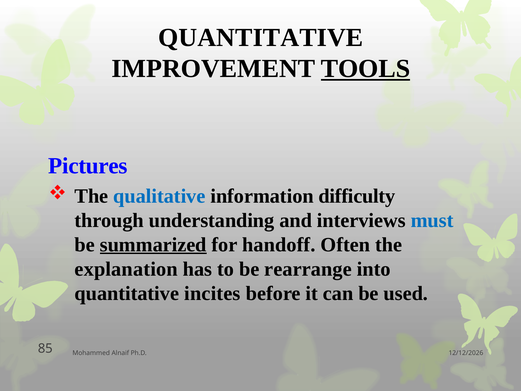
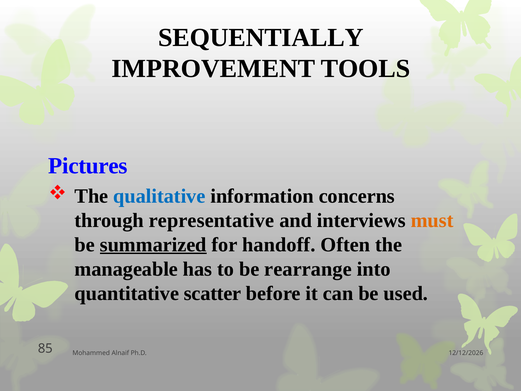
QUANTITATIVE at (261, 37): QUANTITATIVE -> SEQUENTIALLY
TOOLS underline: present -> none
difficulty: difficulty -> concerns
understanding: understanding -> representative
must colour: blue -> orange
explanation: explanation -> manageable
incites: incites -> scatter
